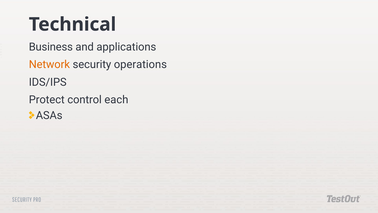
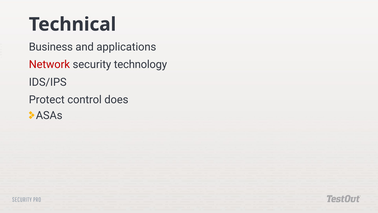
Network colour: orange -> red
operations: operations -> technology
each: each -> does
